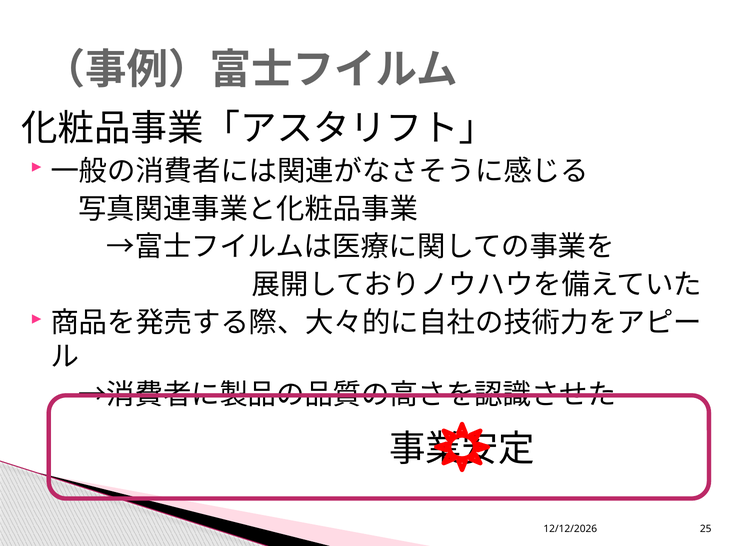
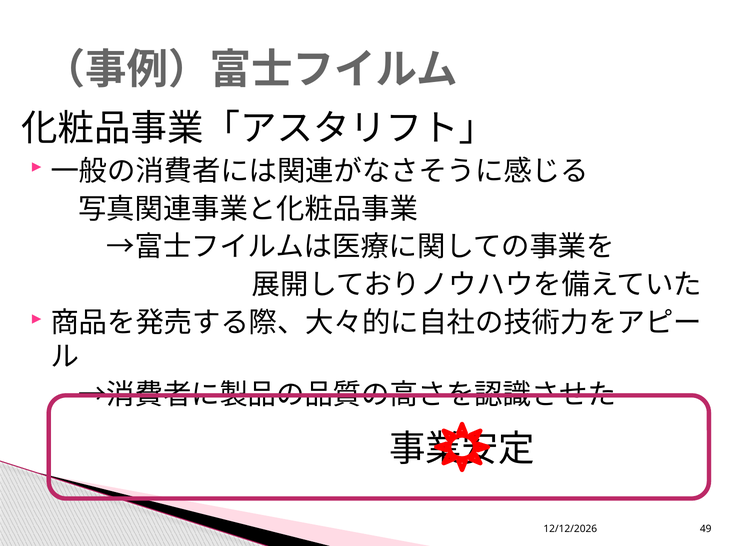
25: 25 -> 49
